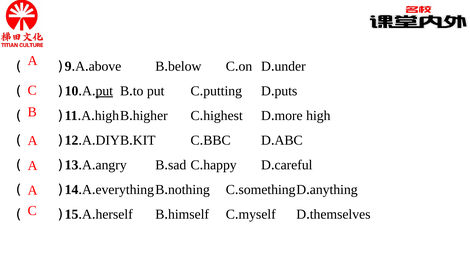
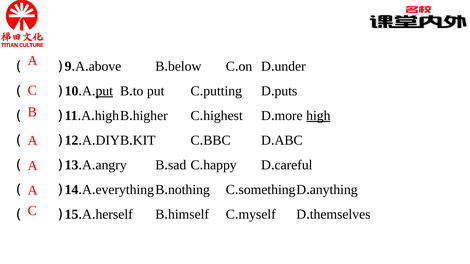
high underline: none -> present
